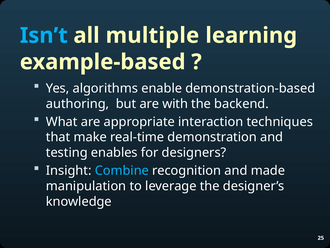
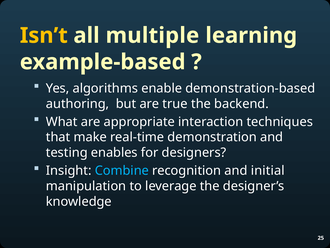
Isn’t colour: light blue -> yellow
with: with -> true
made: made -> initial
